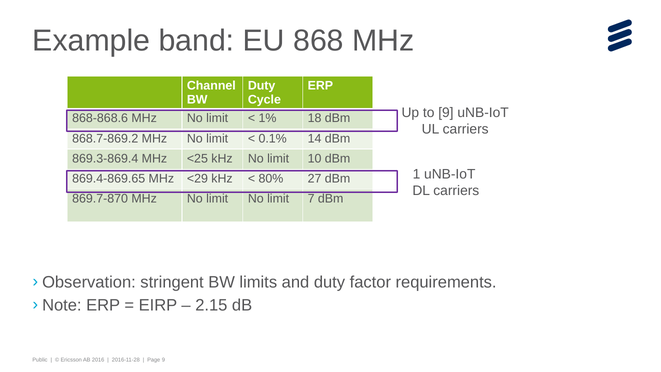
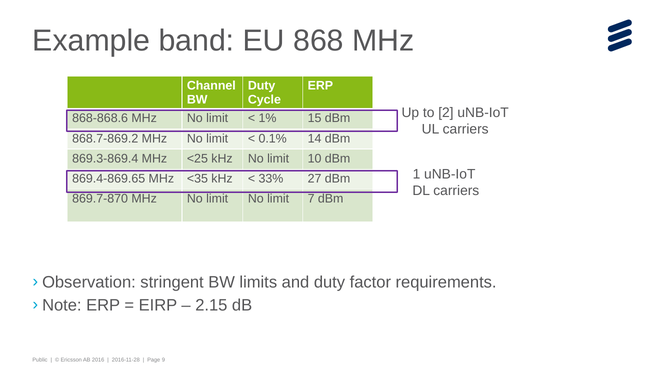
to 9: 9 -> 2
18: 18 -> 15
<29: <29 -> <35
80%: 80% -> 33%
